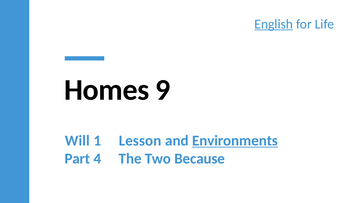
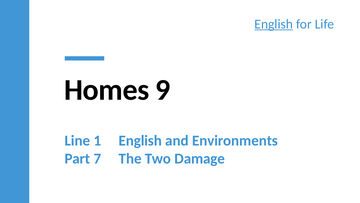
Will: Will -> Line
1 Lesson: Lesson -> English
Environments underline: present -> none
4: 4 -> 7
Because: Because -> Damage
